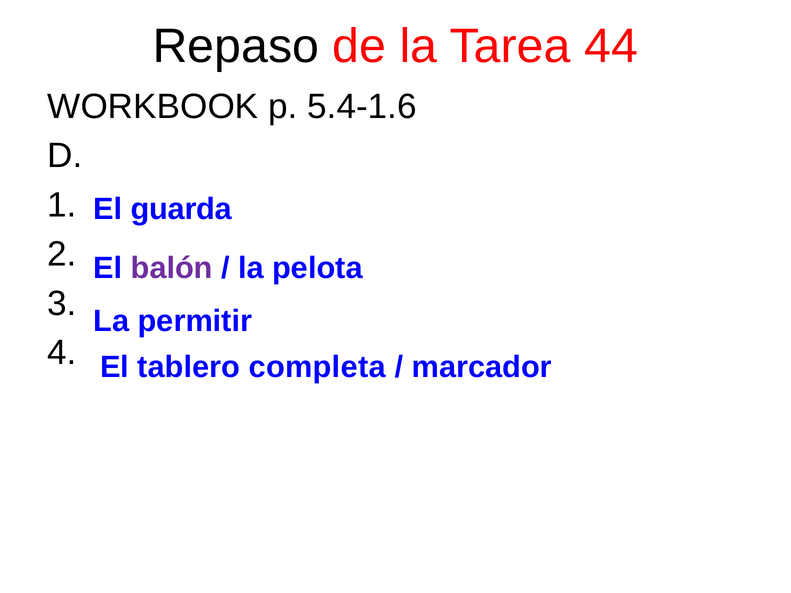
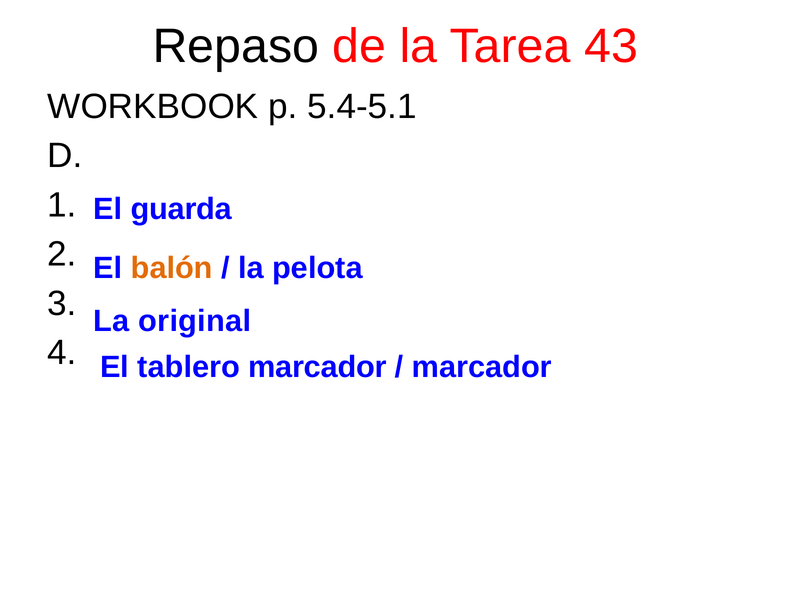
44: 44 -> 43
5.4-1.6: 5.4-1.6 -> 5.4-5.1
balón colour: purple -> orange
permitir: permitir -> original
tablero completa: completa -> marcador
